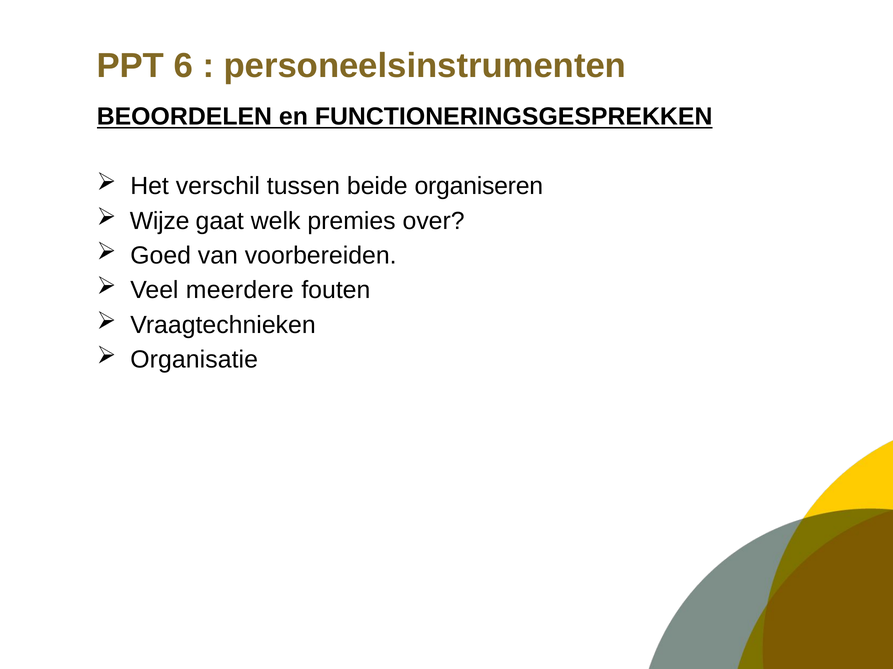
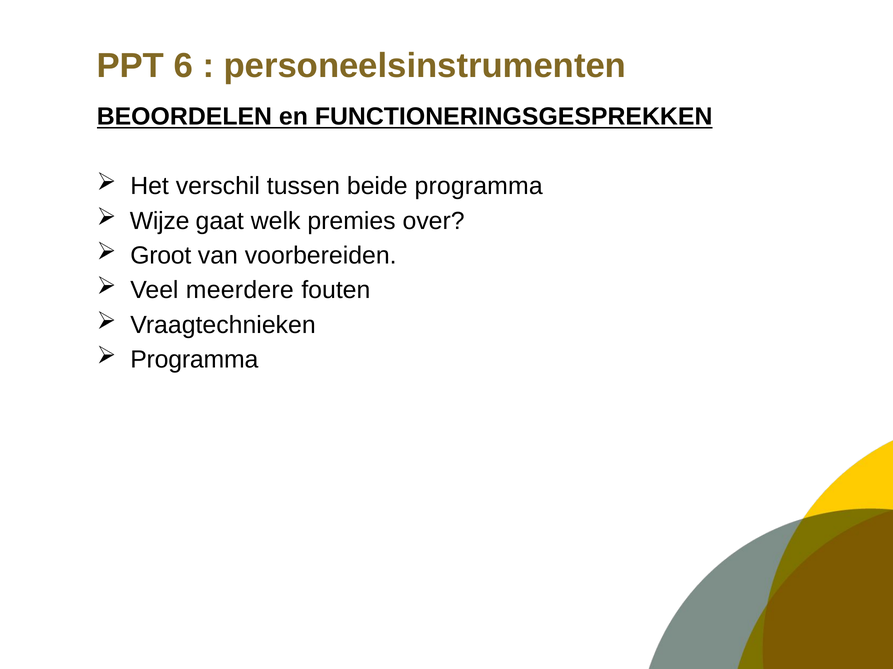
beide organiseren: organiseren -> programma
Goed: Goed -> Groot
Organisatie at (194, 360): Organisatie -> Programma
